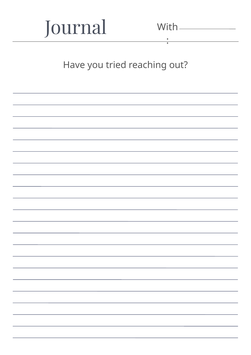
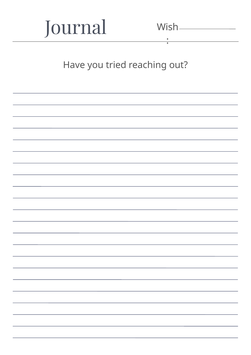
With: With -> Wish
